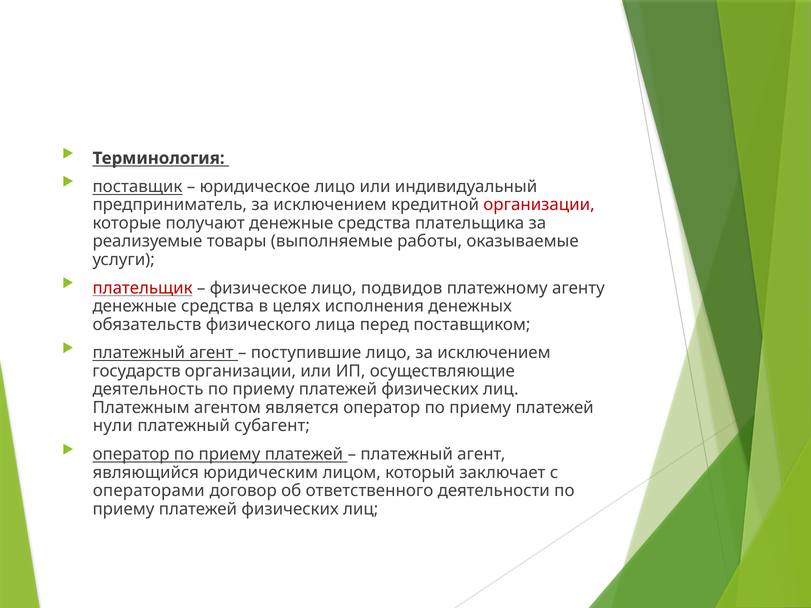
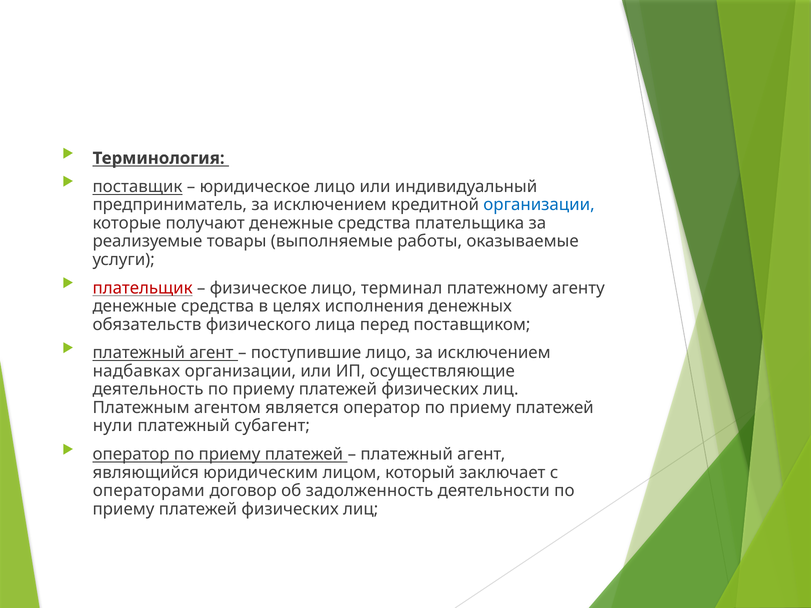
организации at (539, 205) colour: red -> blue
подвидов: подвидов -> терминал
государств: государств -> надбавках
ответственного: ответственного -> задолженность
